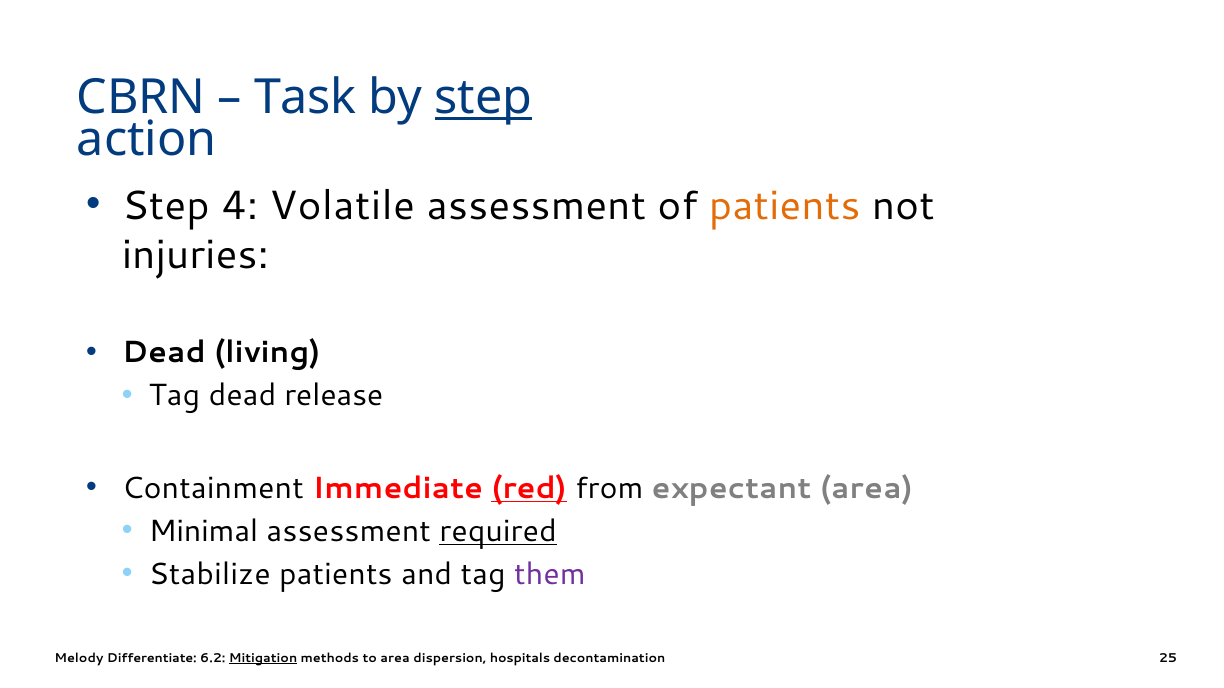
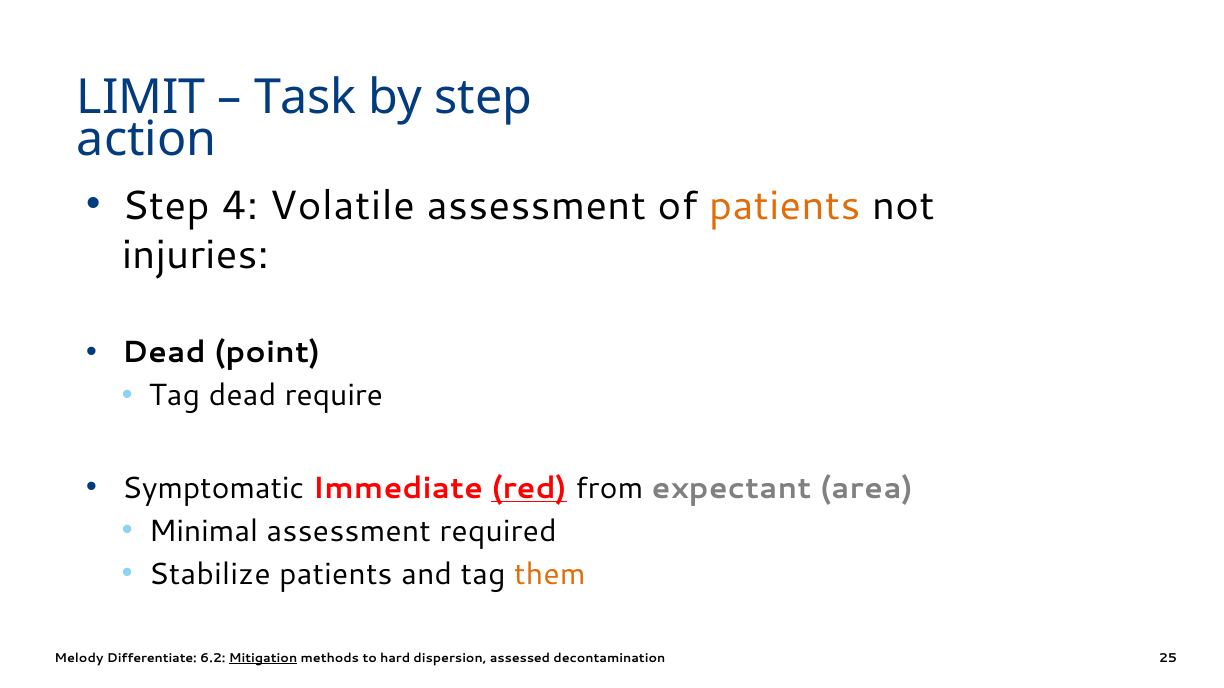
CBRN: CBRN -> LIMIT
step at (483, 98) underline: present -> none
living: living -> point
release: release -> require
Containment: Containment -> Symptomatic
required underline: present -> none
them colour: purple -> orange
to area: area -> hard
hospitals: hospitals -> assessed
